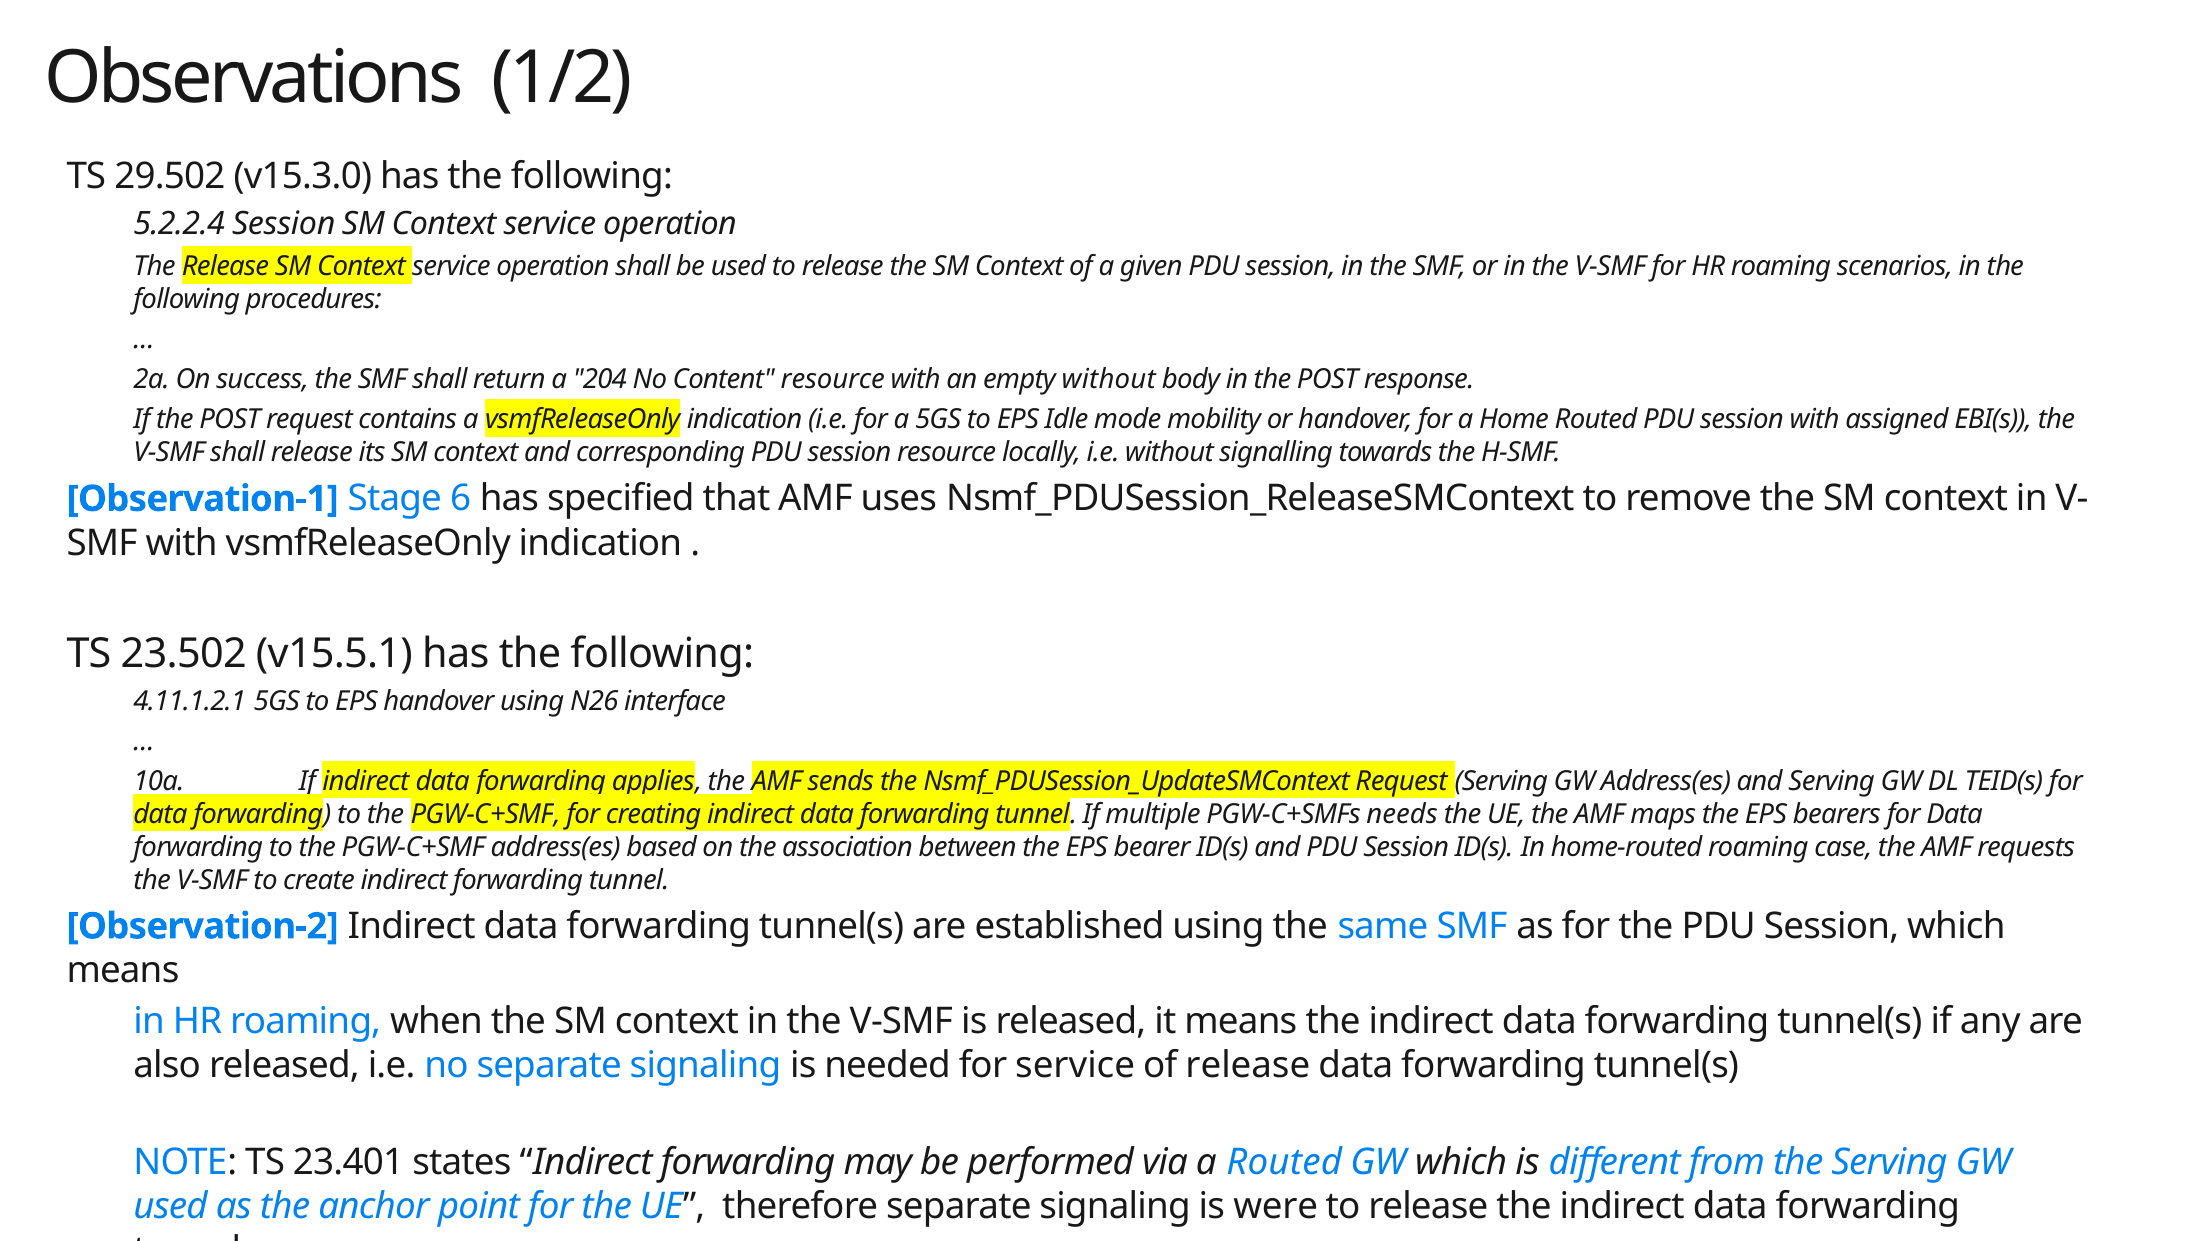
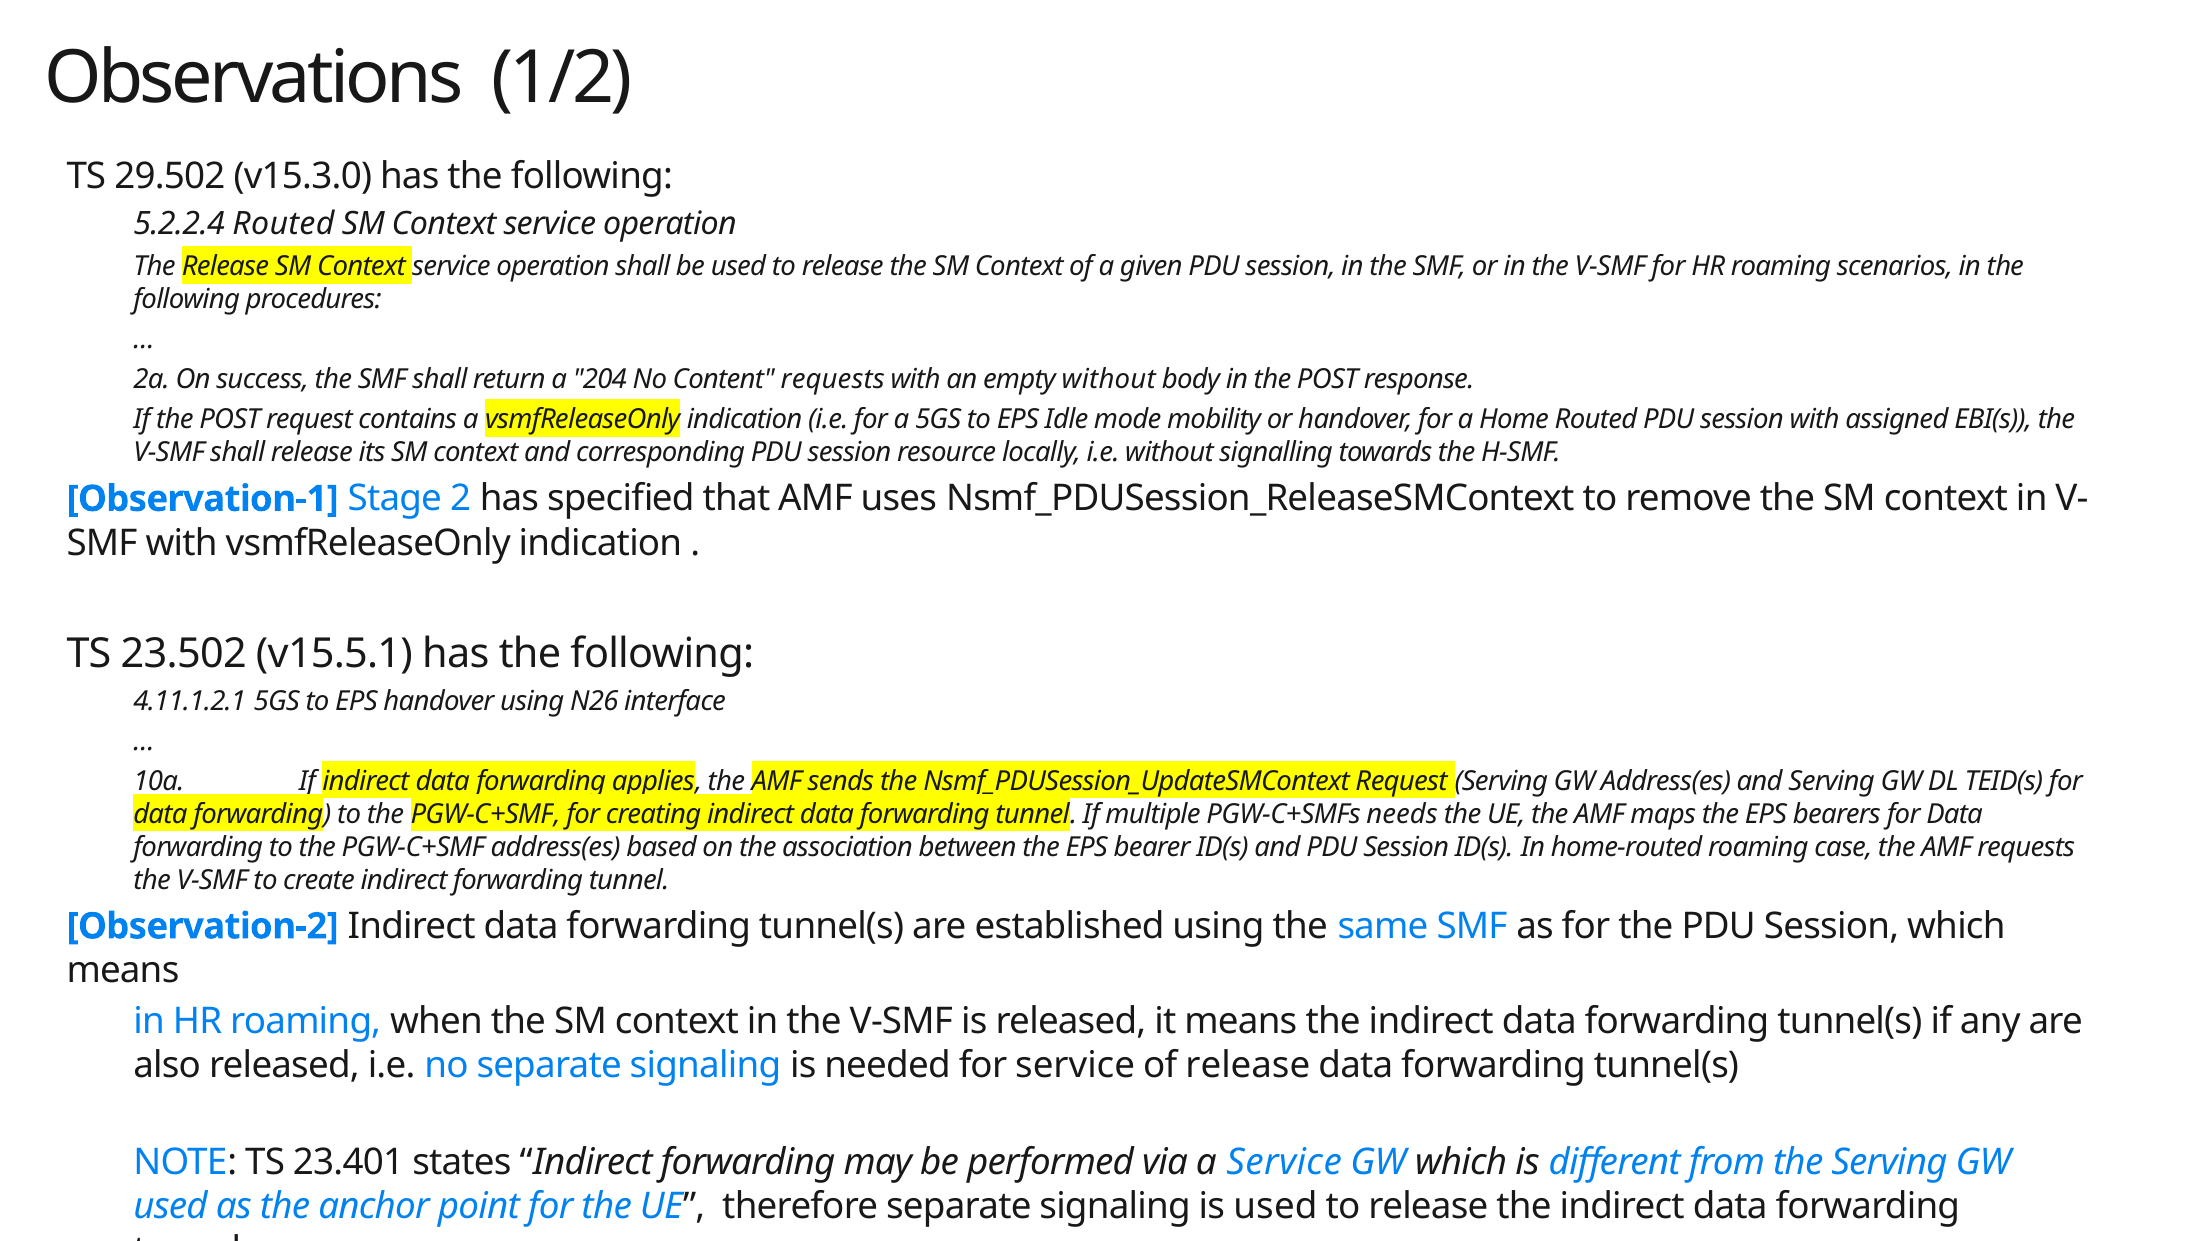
5.2.2.4 Session: Session -> Routed
Content resource: resource -> requests
6: 6 -> 2
a Routed: Routed -> Service
is were: were -> used
